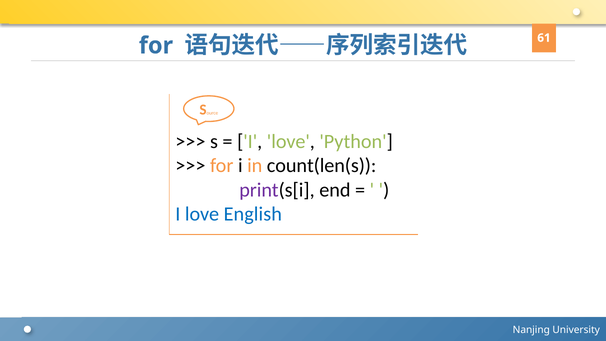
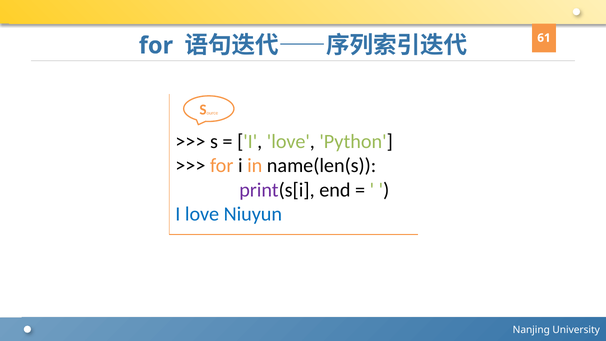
count(len(s: count(len(s -> name(len(s
English: English -> Niuyun
